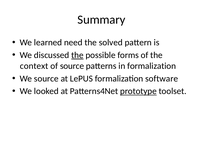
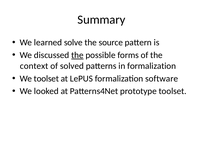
need: need -> solve
solved: solved -> source
of source: source -> solved
We source: source -> toolset
prototype underline: present -> none
